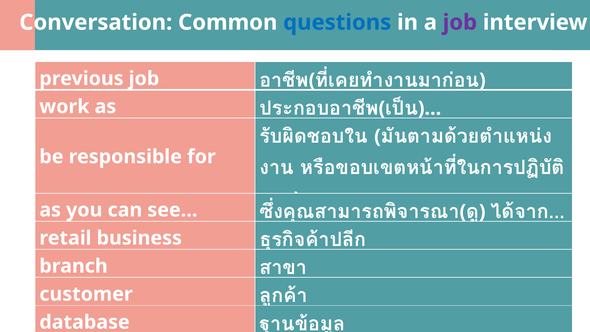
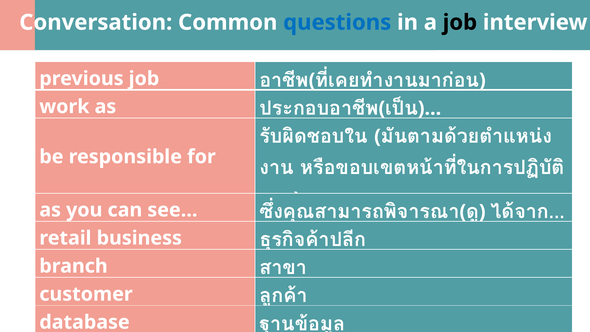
job at (460, 22) colour: purple -> black
